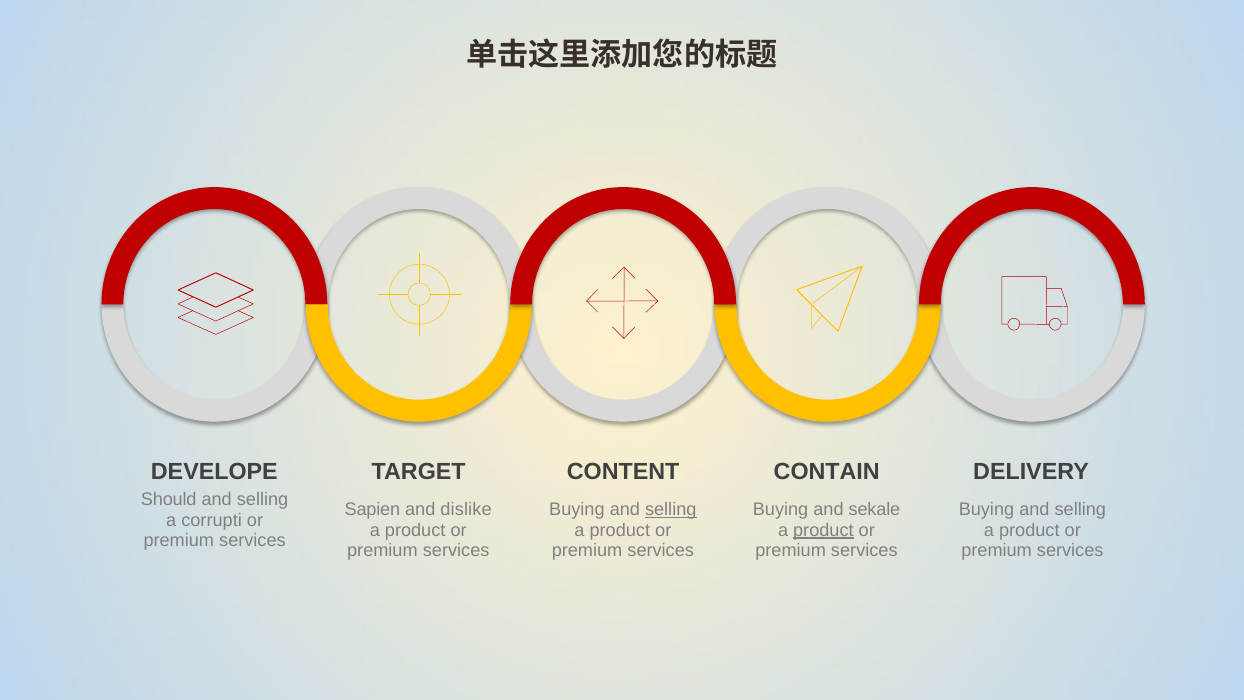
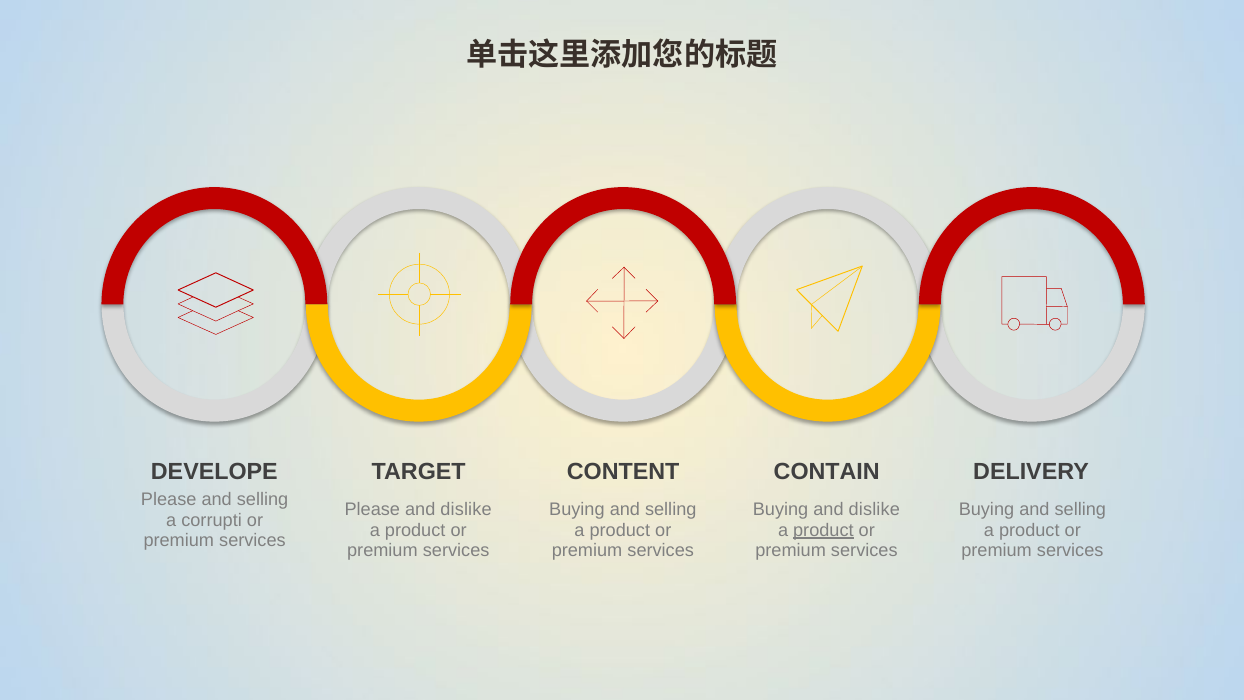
Should at (169, 499): Should -> Please
Sapien at (372, 509): Sapien -> Please
selling at (671, 509) underline: present -> none
Buying and sekale: sekale -> dislike
